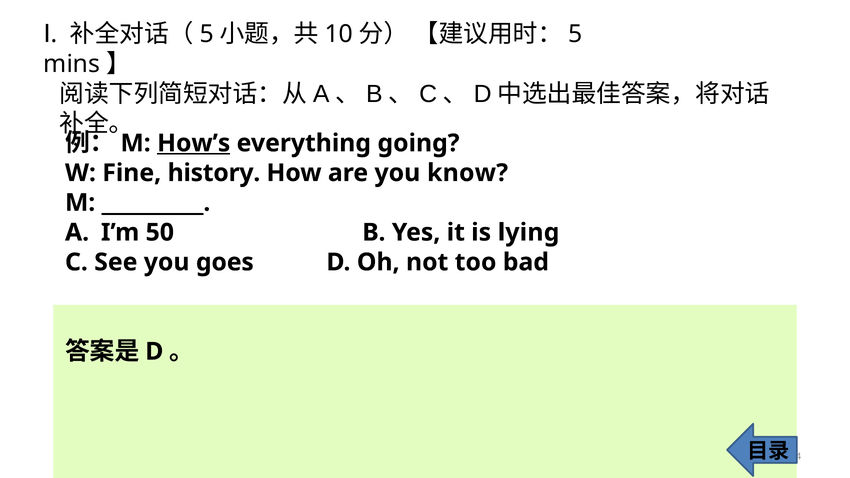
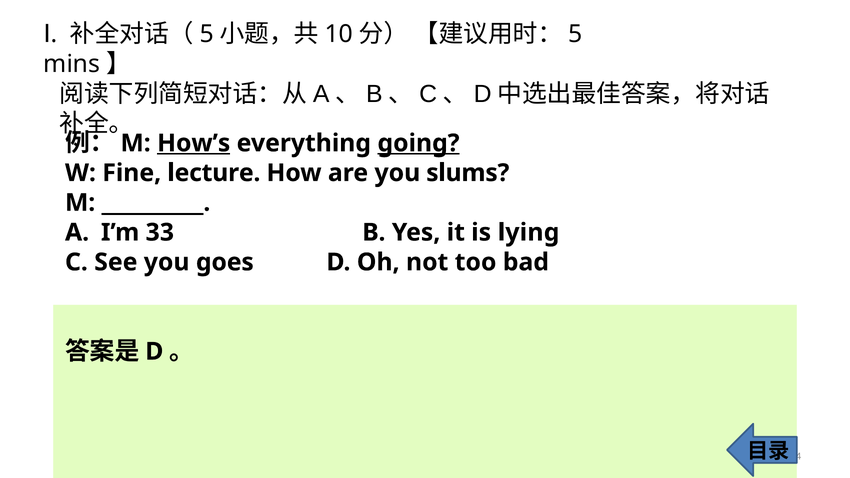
going underline: none -> present
history: history -> lecture
know: know -> slums
50: 50 -> 33
